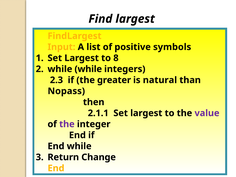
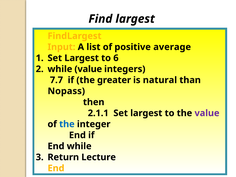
symbols: symbols -> average
8: 8 -> 6
while while: while -> value
2.3: 2.3 -> 7.7
the at (67, 124) colour: purple -> blue
Change: Change -> Lecture
